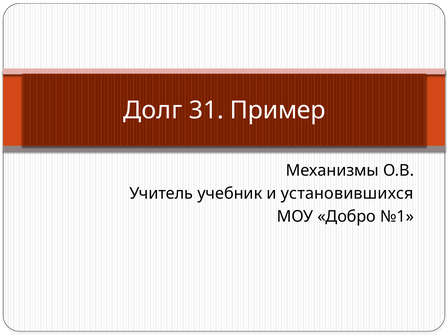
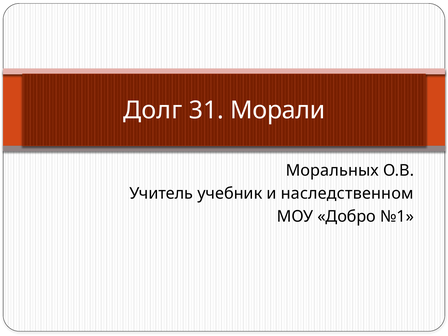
Пример: Пример -> Морали
Механизмы: Механизмы -> Моральных
установившихся: установившихся -> наследственном
